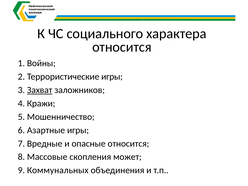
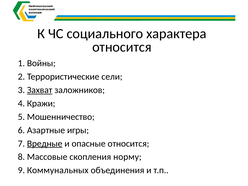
Террористические игры: игры -> сели
Вредные underline: none -> present
может: может -> норму
